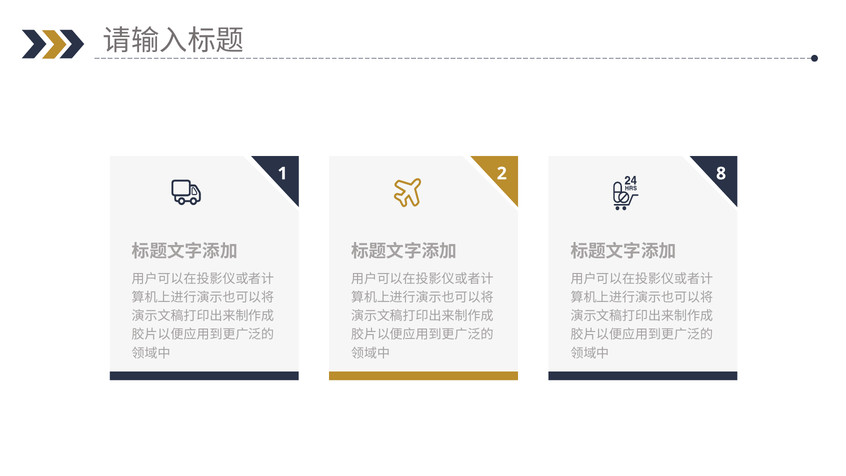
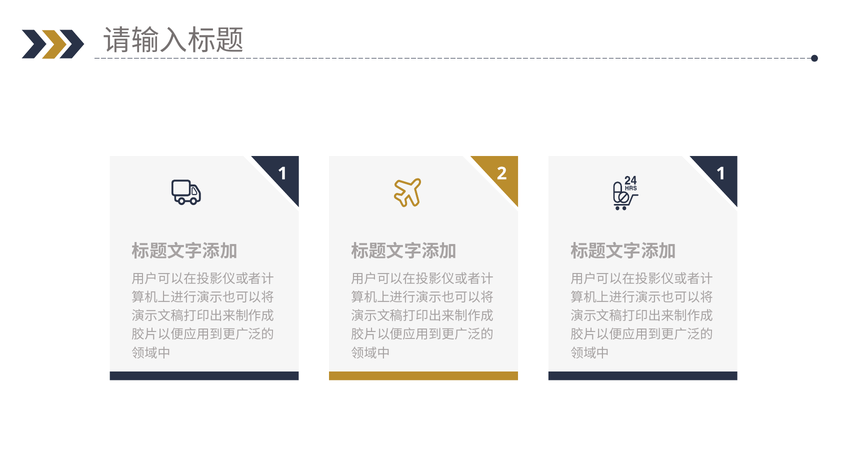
1 8: 8 -> 1
